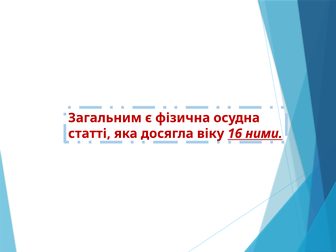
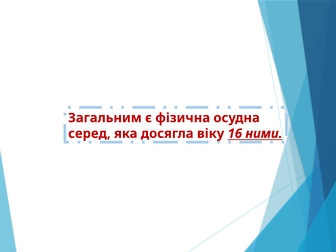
статті: статті -> серед
